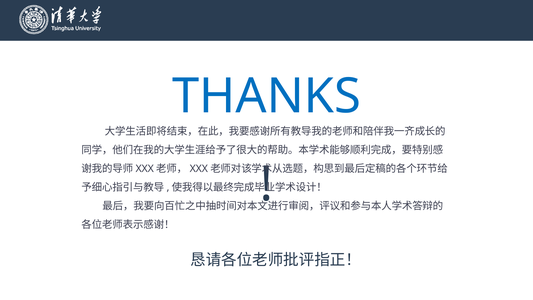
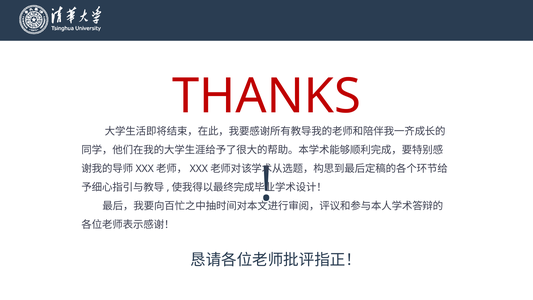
THANKS colour: blue -> red
